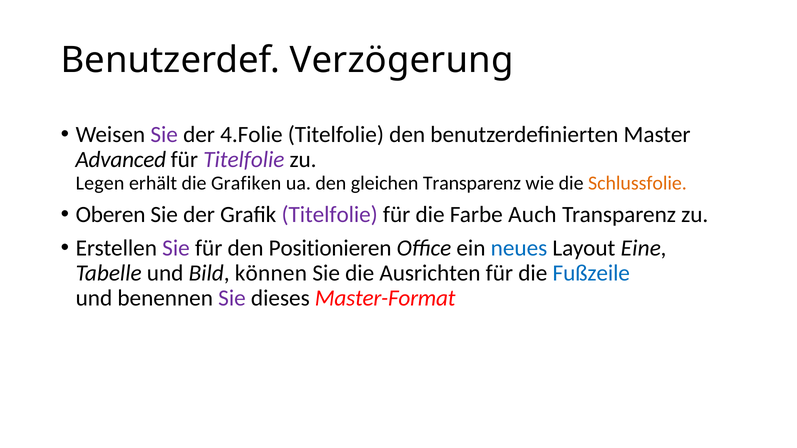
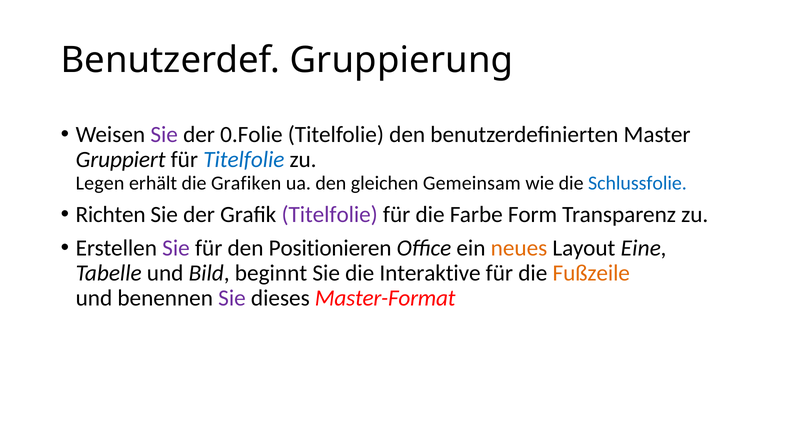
Verzögerung: Verzögerung -> Gruppierung
4.Folie: 4.Folie -> 0.Folie
Advanced: Advanced -> Gruppiert
Titelfolie at (244, 160) colour: purple -> blue
gleichen Transparenz: Transparenz -> Gemeinsam
Schlussfolie colour: orange -> blue
Oberen: Oberen -> Richten
Auch: Auch -> Form
neues colour: blue -> orange
können: können -> beginnt
Ausrichten: Ausrichten -> Interaktive
Fußzeile colour: blue -> orange
